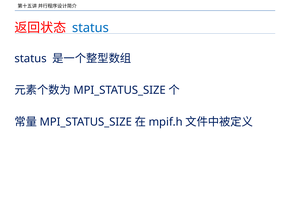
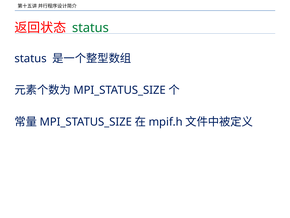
status at (90, 28) colour: blue -> green
